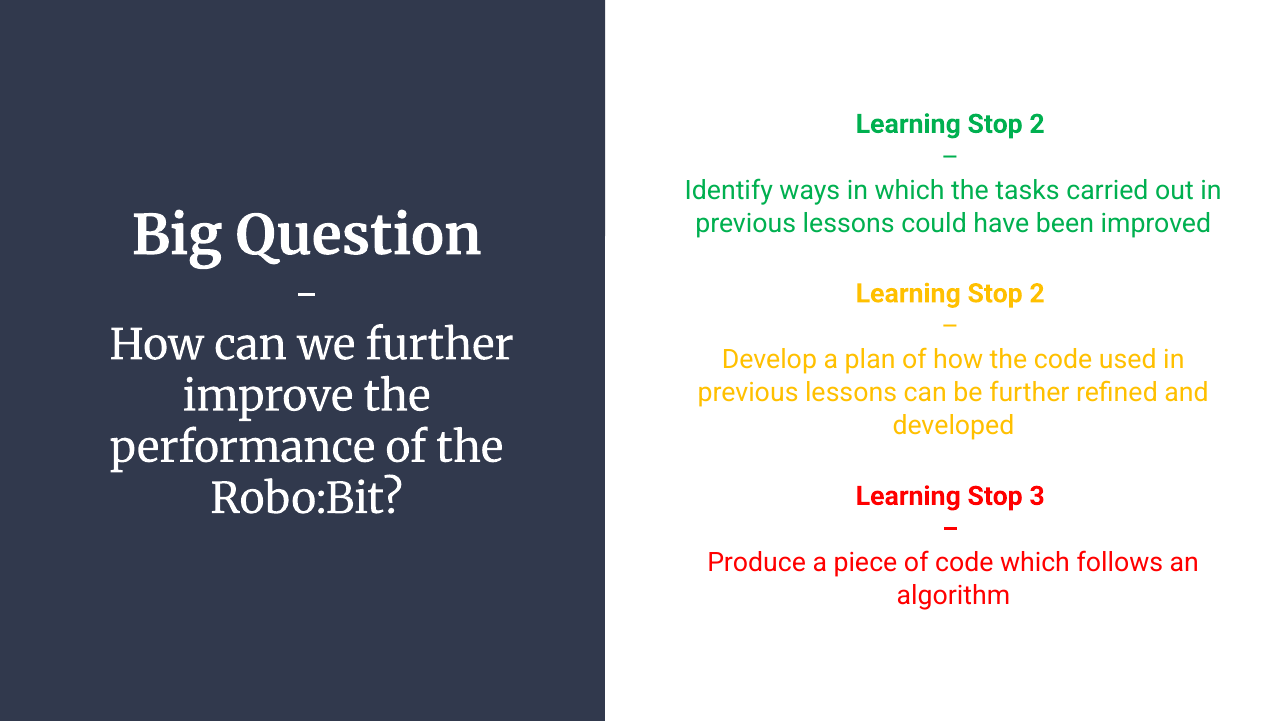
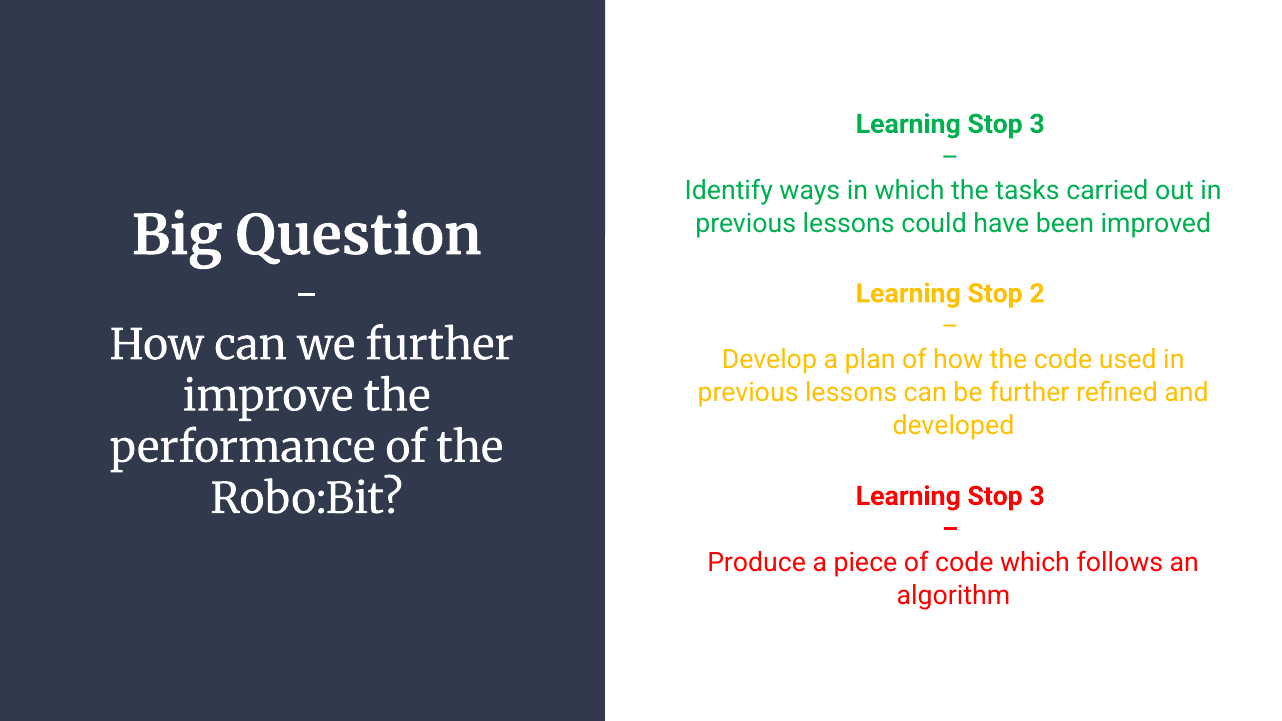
2 at (1037, 124): 2 -> 3
